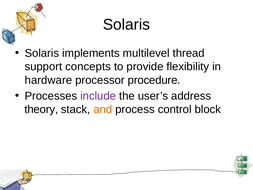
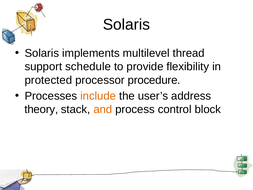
concepts: concepts -> schedule
hardware: hardware -> protected
include colour: purple -> orange
